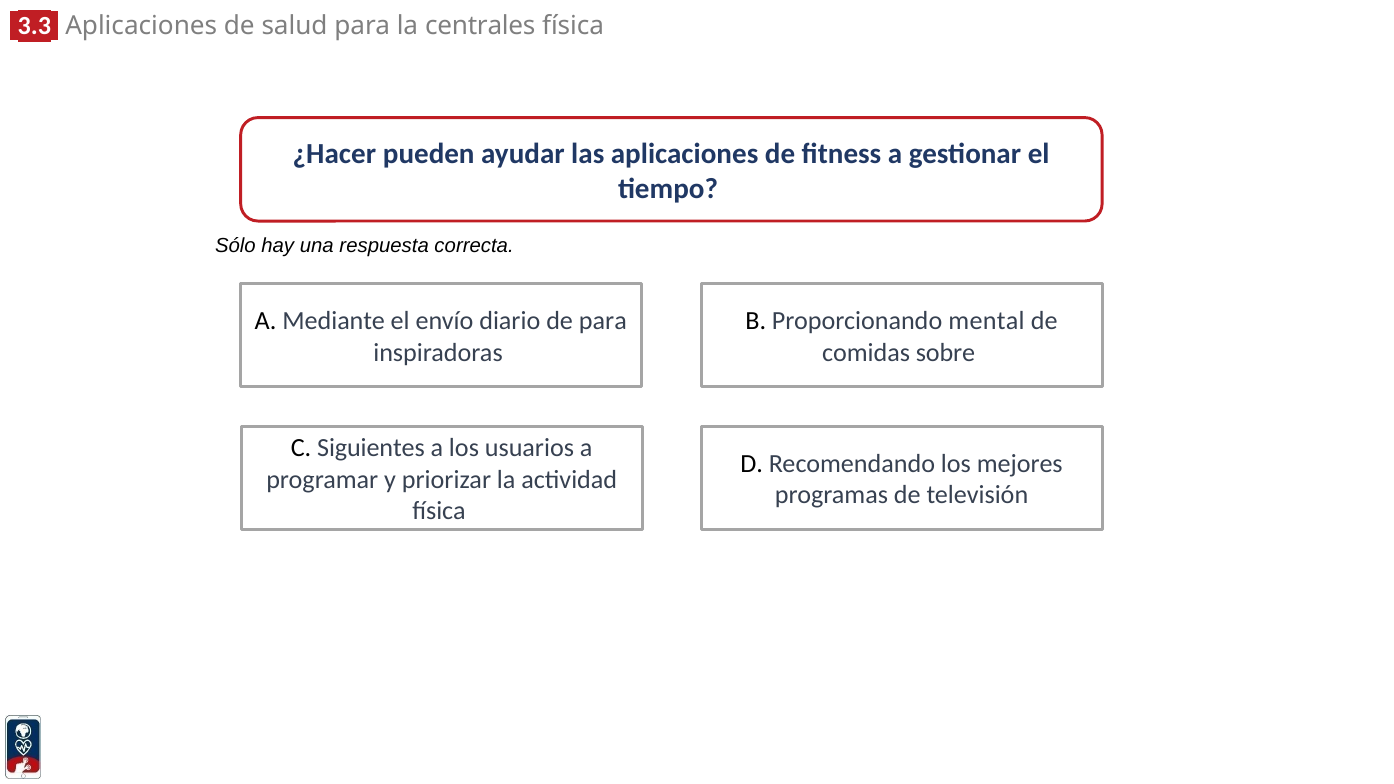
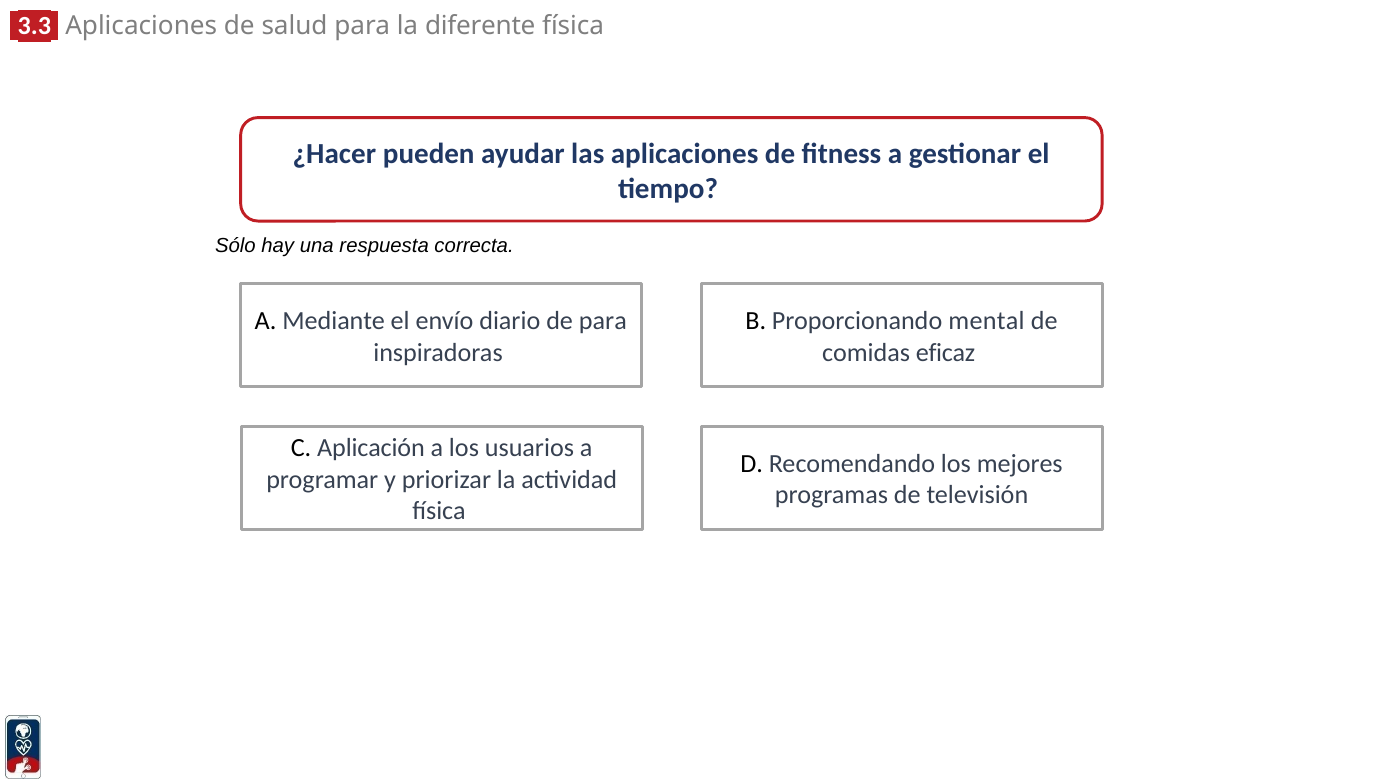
centrales: centrales -> diferente
sobre: sobre -> eficaz
Siguientes: Siguientes -> Aplicación
